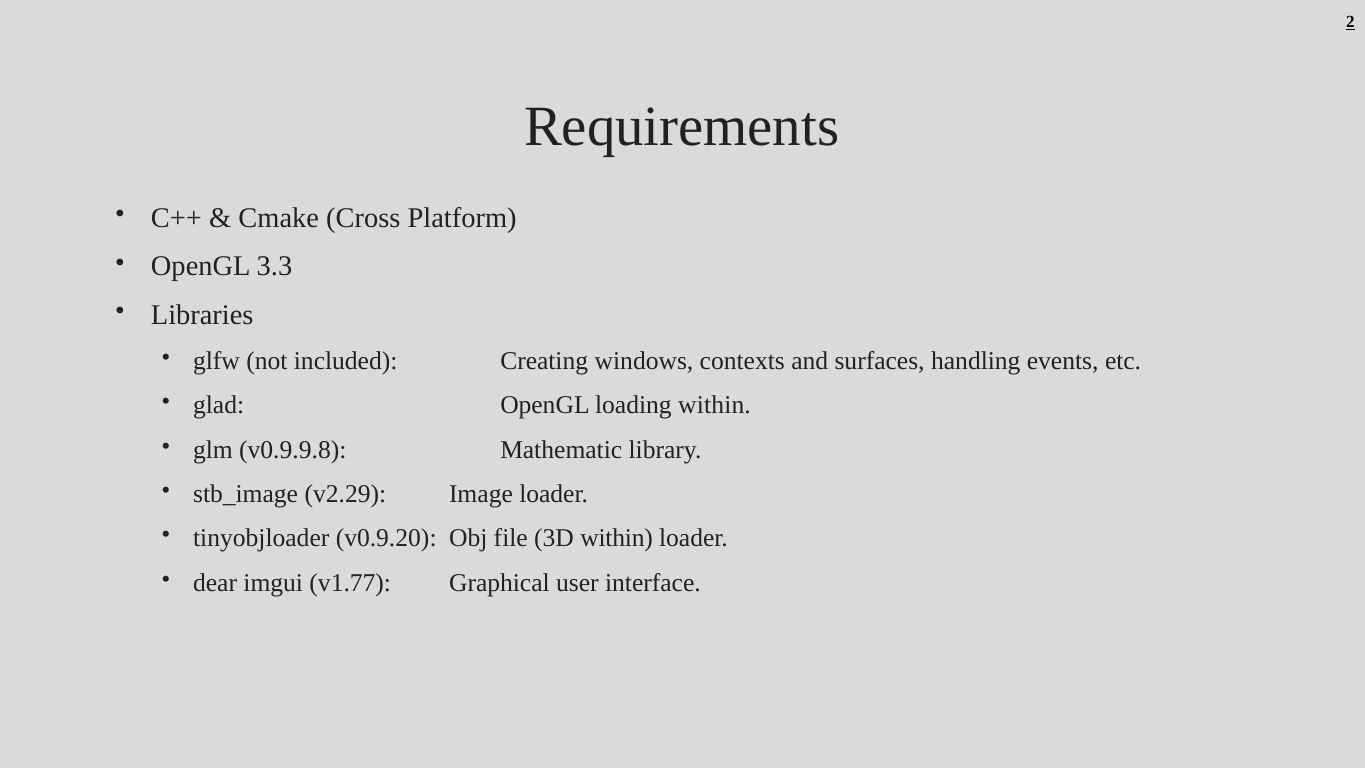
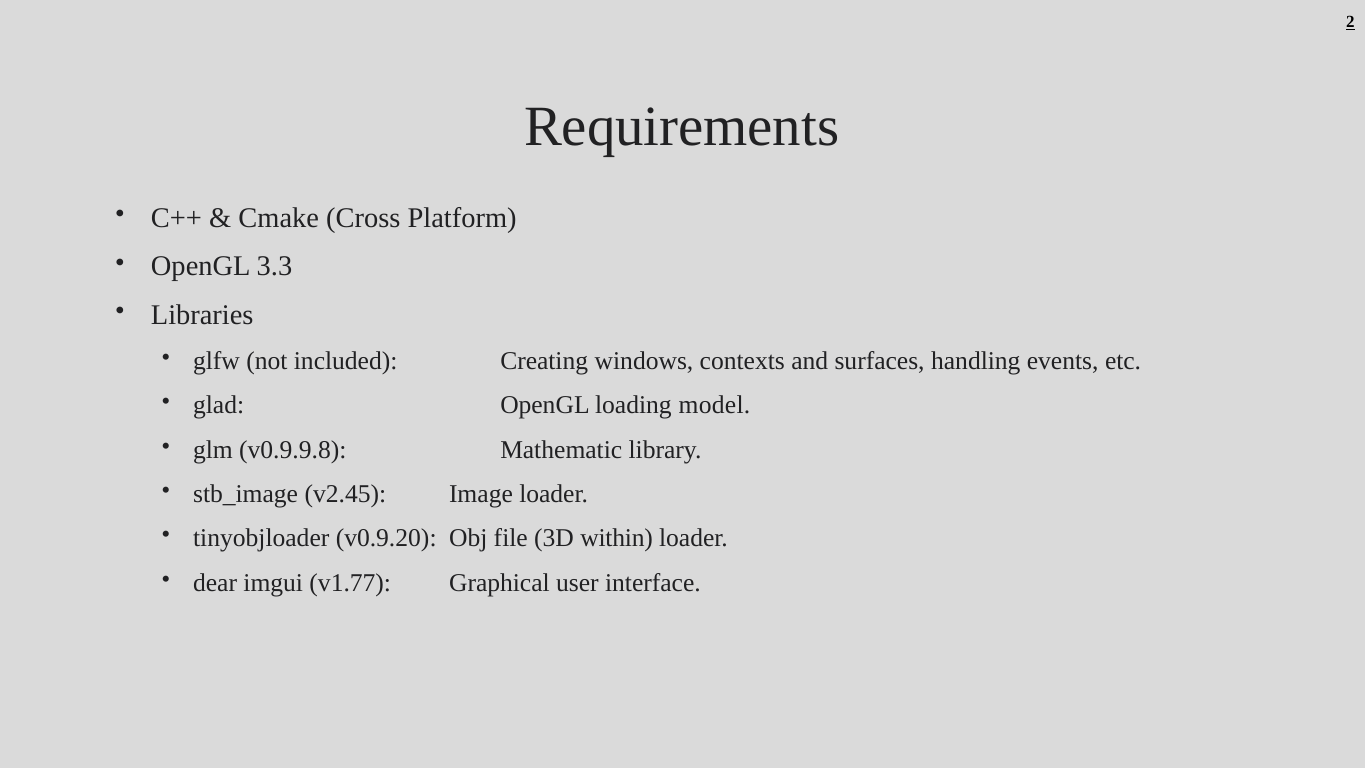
loading within: within -> model
v2.29: v2.29 -> v2.45
